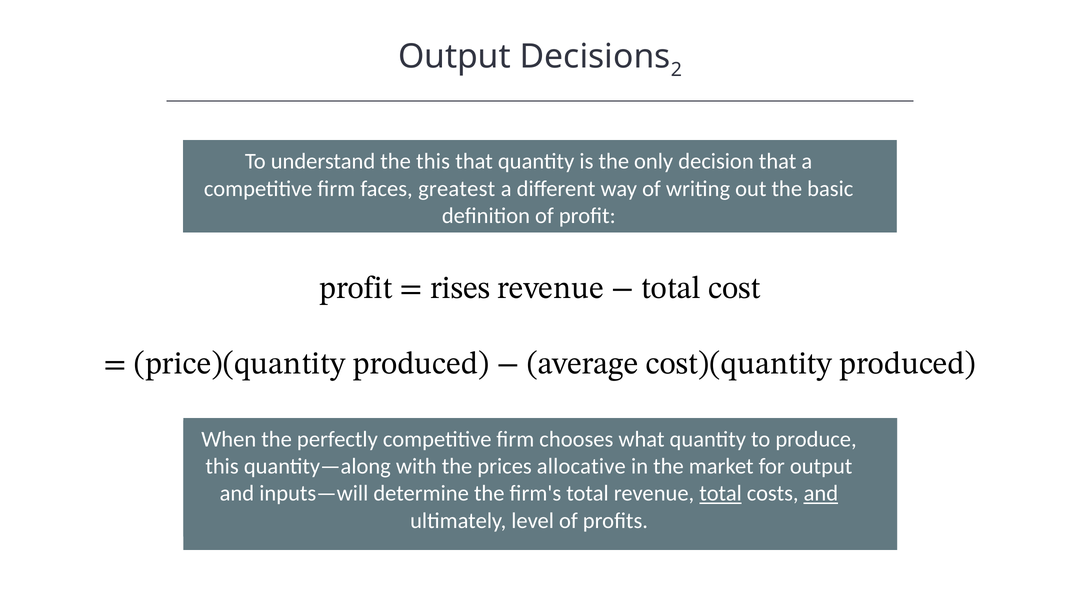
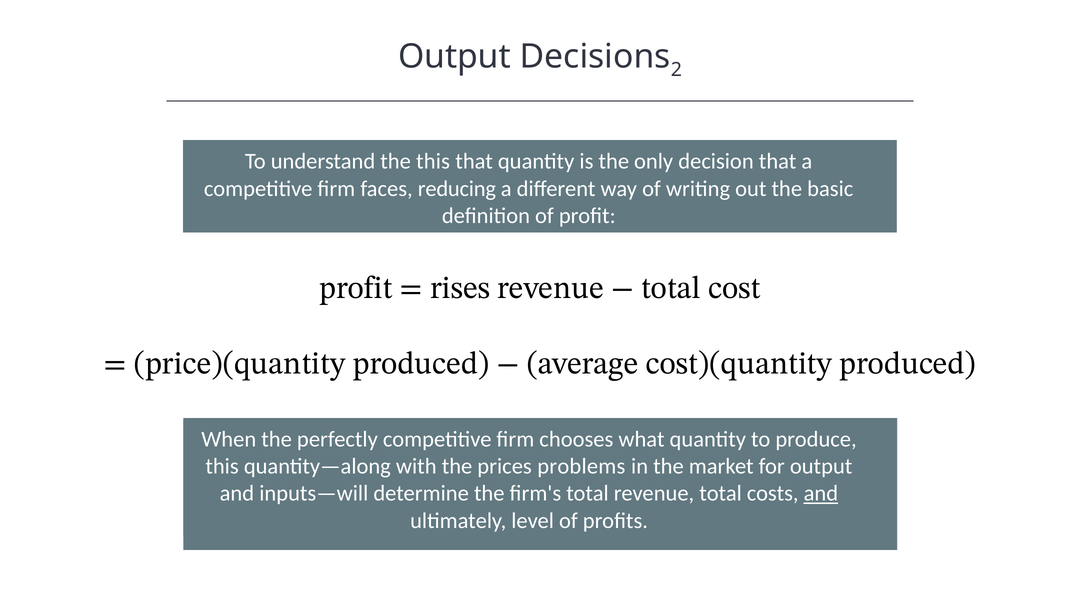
greatest: greatest -> reducing
allocative: allocative -> problems
total at (721, 493) underline: present -> none
